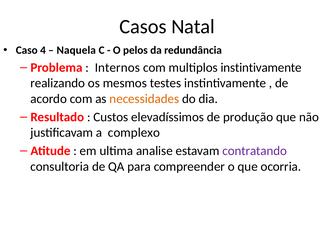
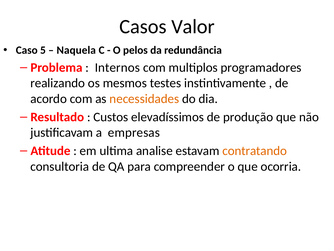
Natal: Natal -> Valor
4: 4 -> 5
multiplos instintivamente: instintivamente -> programadores
complexo: complexo -> empresas
contratando colour: purple -> orange
